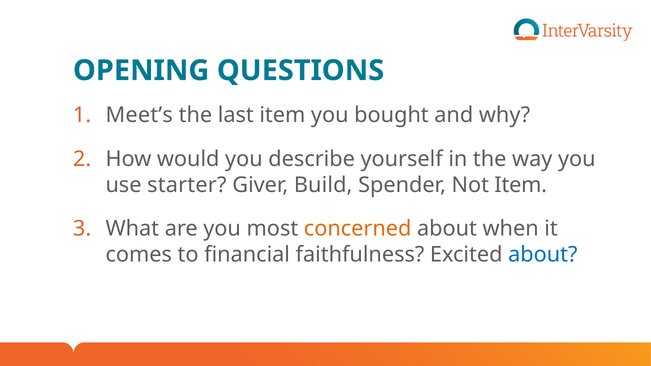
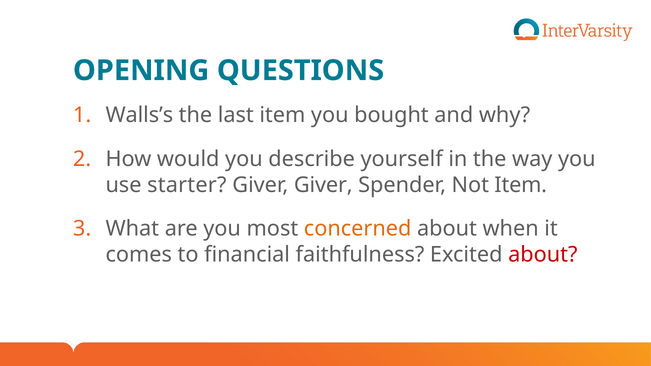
Meet’s: Meet’s -> Walls’s
Giver Build: Build -> Giver
about at (543, 255) colour: blue -> red
